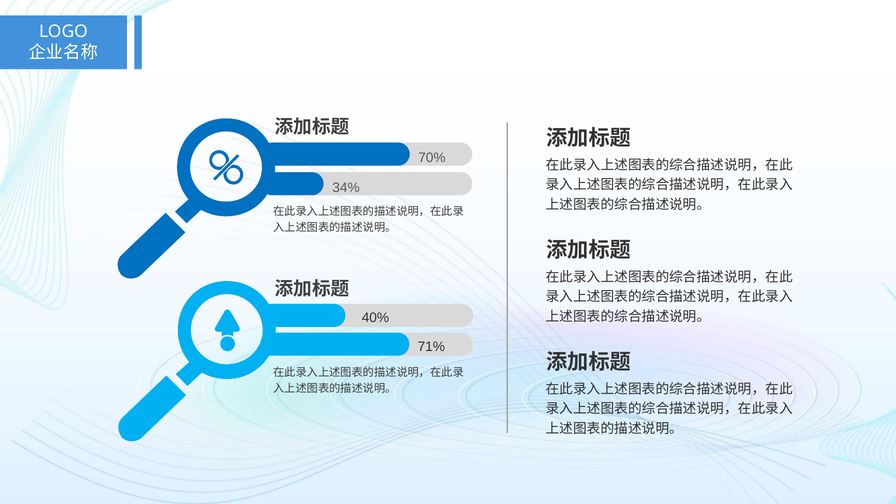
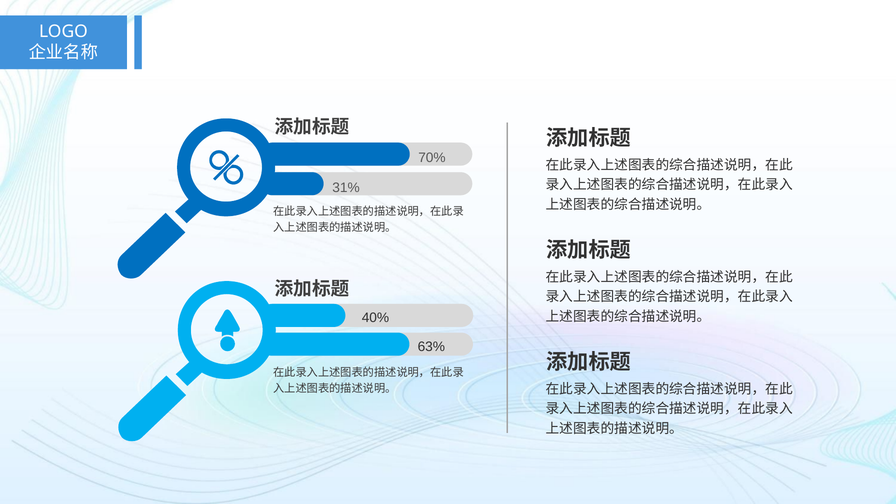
34%: 34% -> 31%
71%: 71% -> 63%
